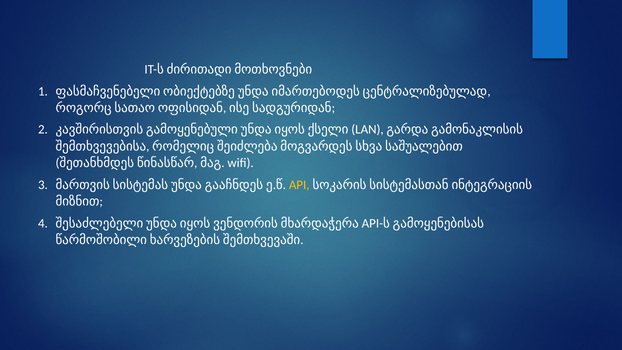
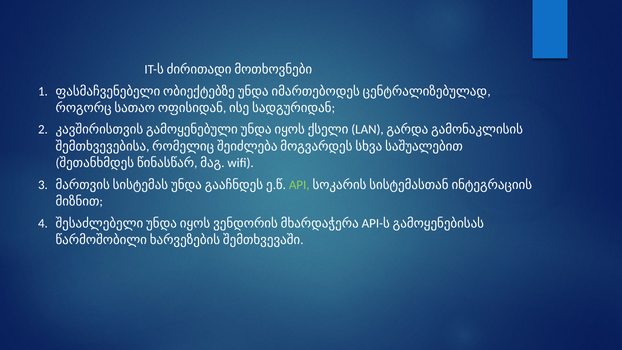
API colour: yellow -> light green
